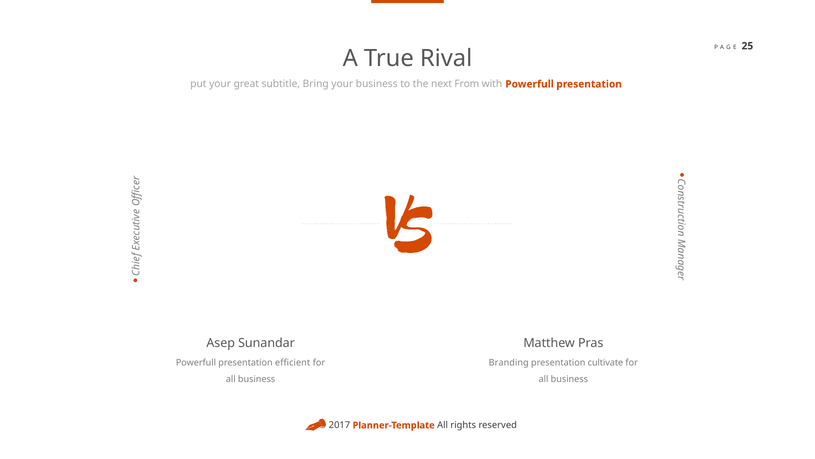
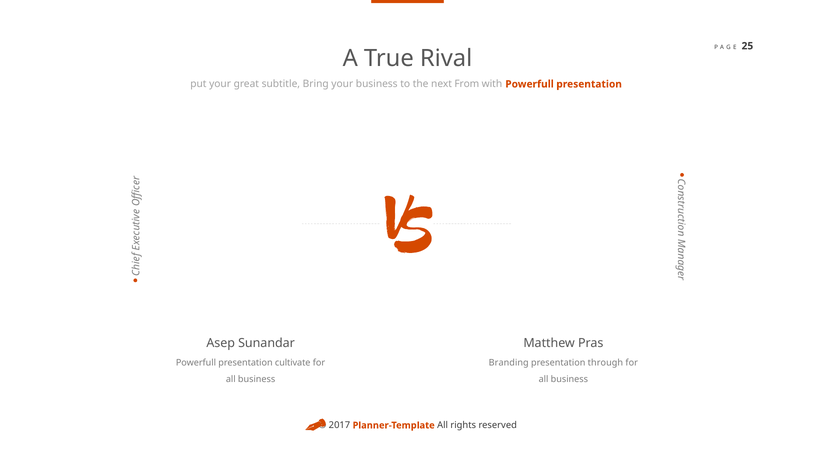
efficient: efficient -> cultivate
cultivate: cultivate -> through
